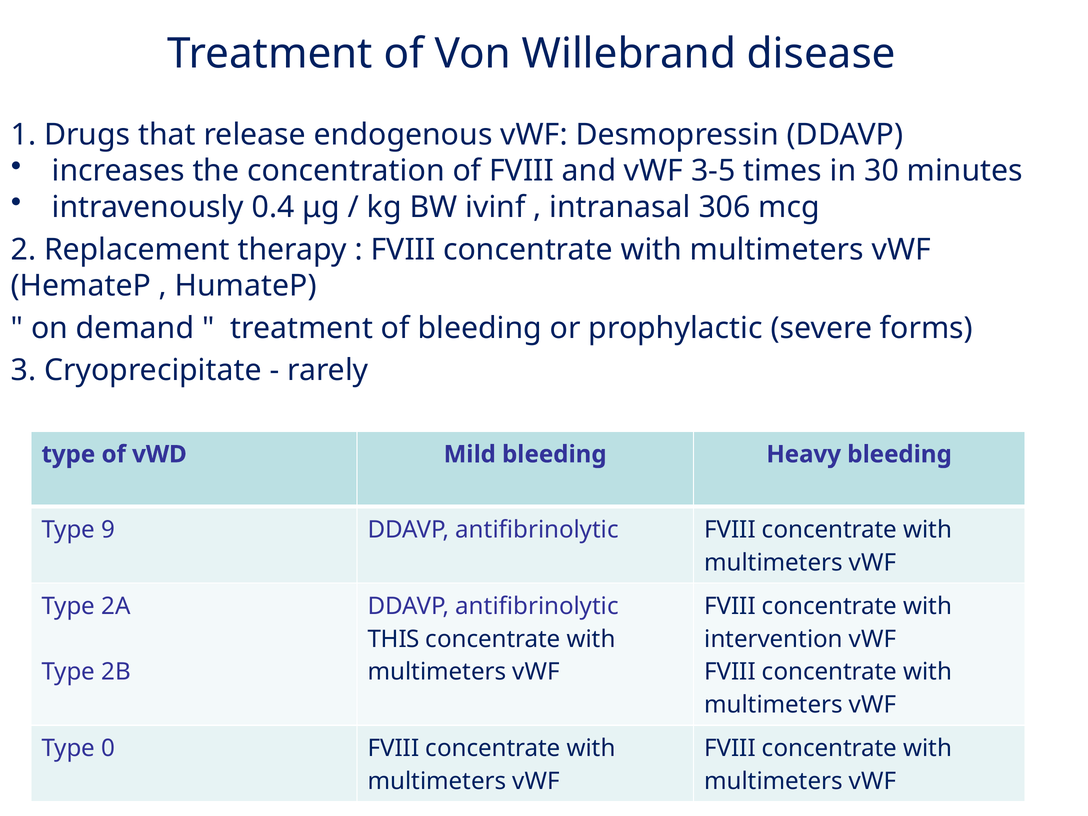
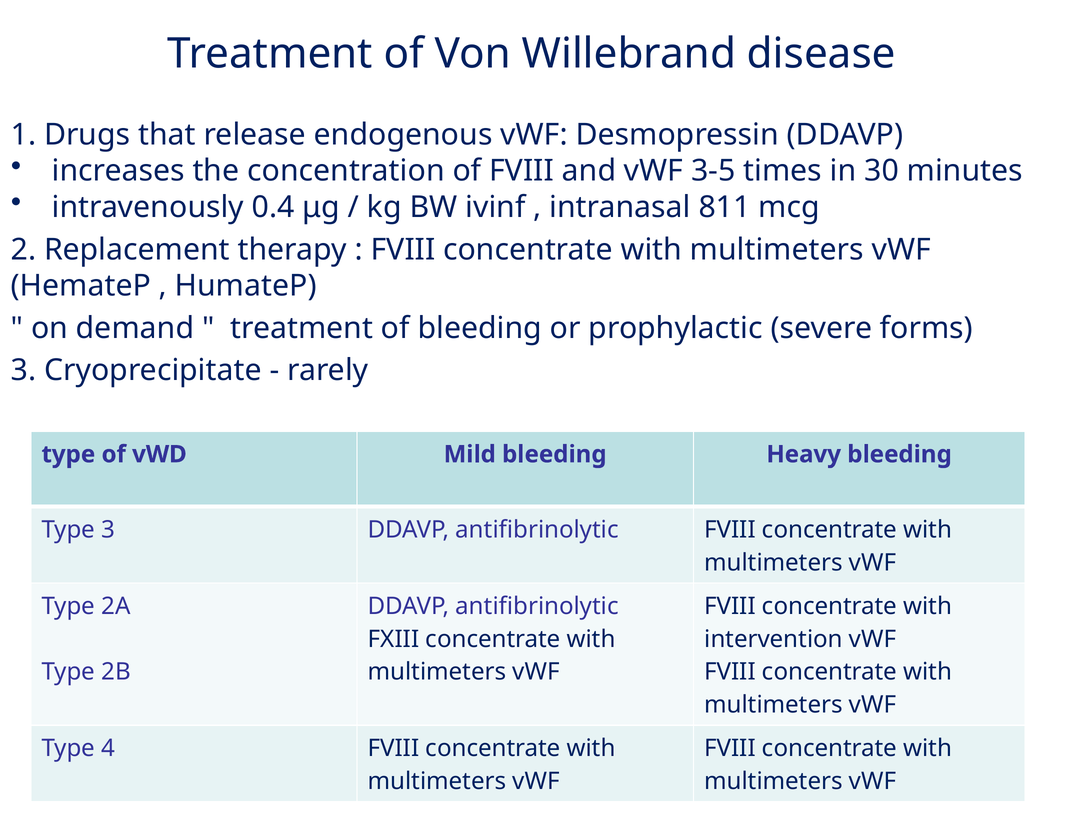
306: 306 -> 811
Type 9: 9 -> 3
THIS: THIS -> FXIII
0: 0 -> 4
